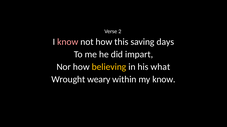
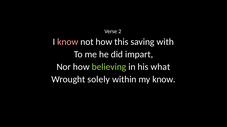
days: days -> with
believing colour: yellow -> light green
weary: weary -> solely
